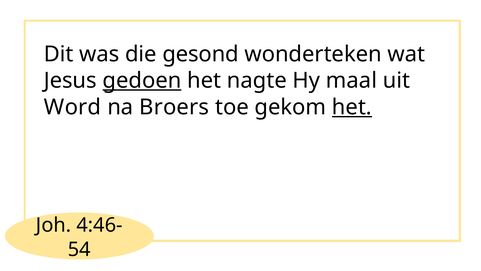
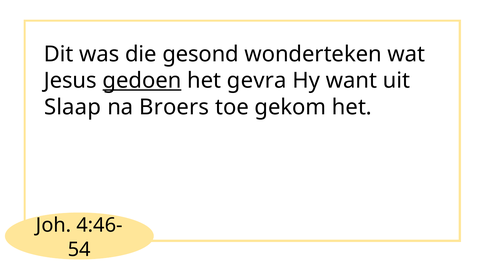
nagte: nagte -> gevra
maal: maal -> want
Word: Word -> Slaap
het at (352, 107) underline: present -> none
